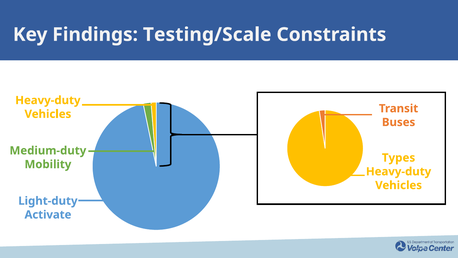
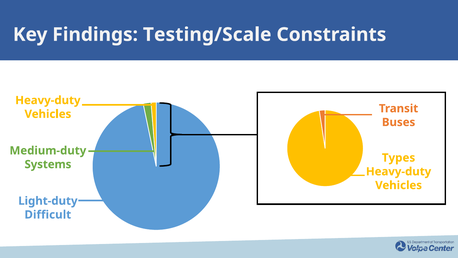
Mobility: Mobility -> Systems
Activate: Activate -> Difficult
